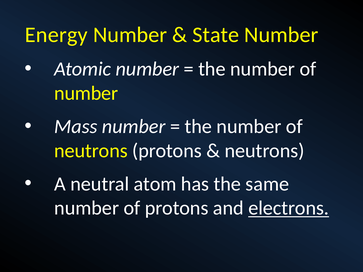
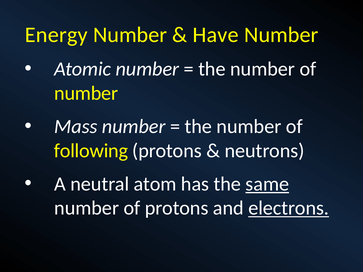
State: State -> Have
neutrons at (91, 151): neutrons -> following
same underline: none -> present
